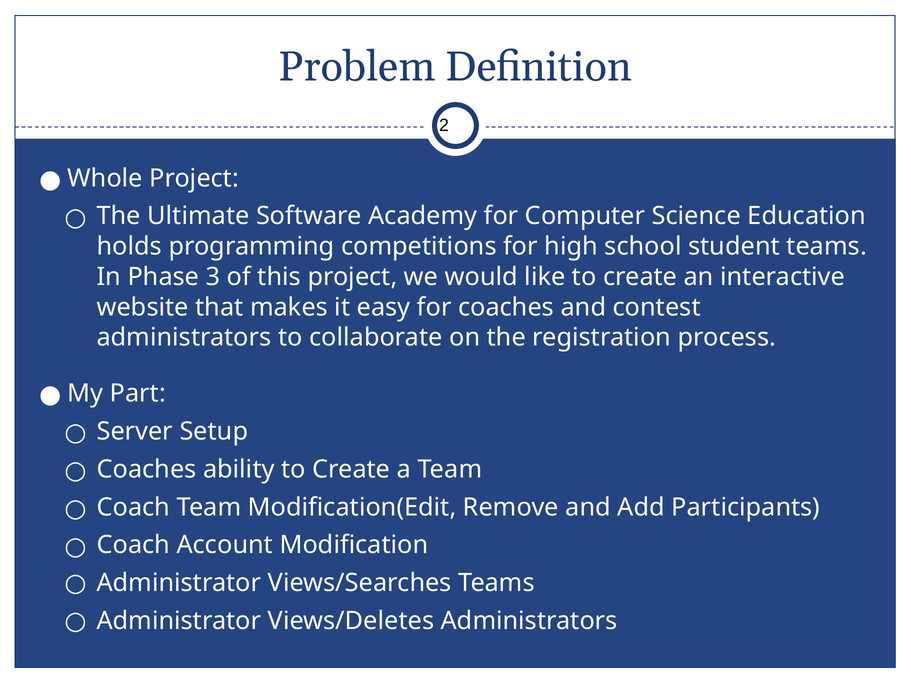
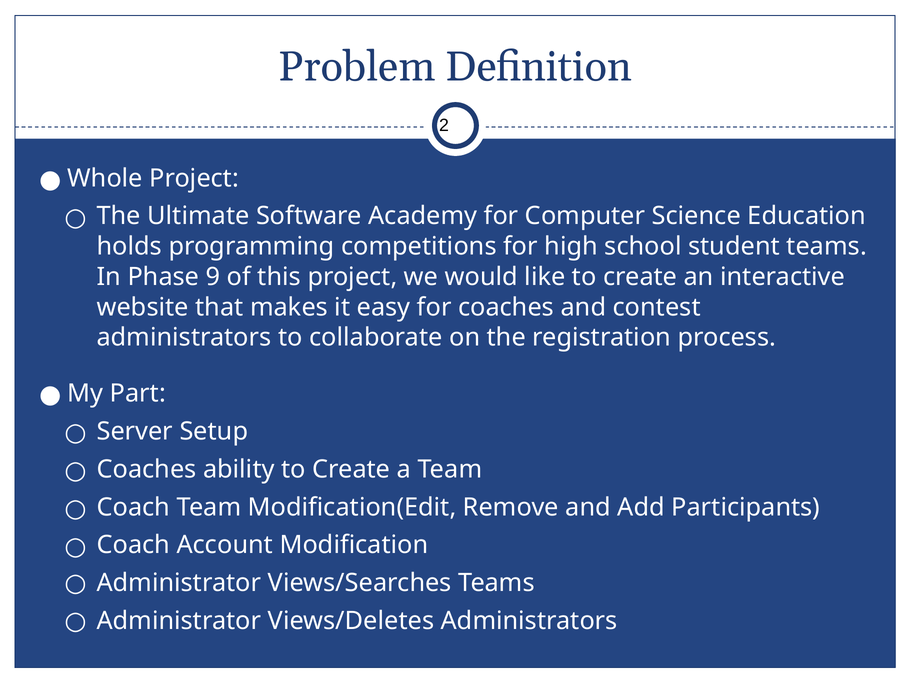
3: 3 -> 9
